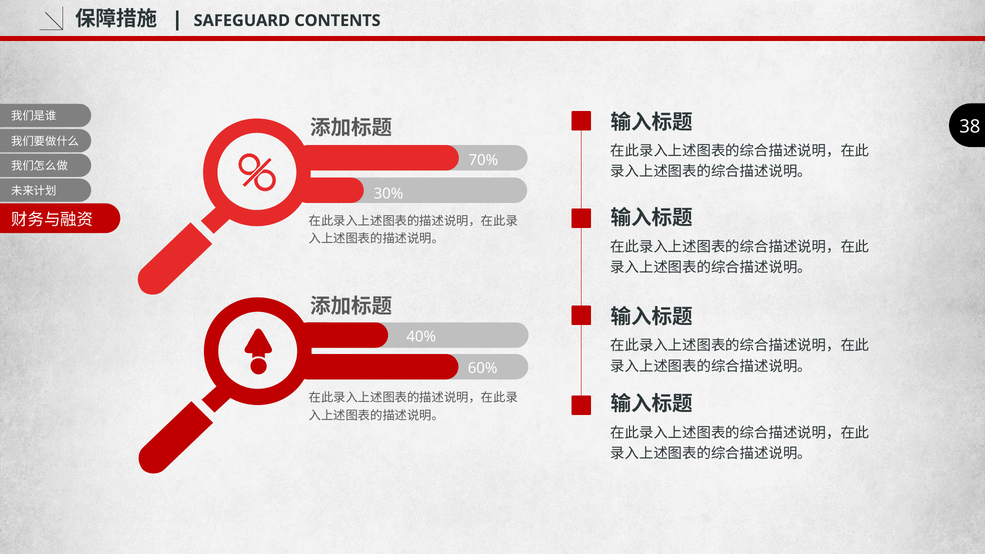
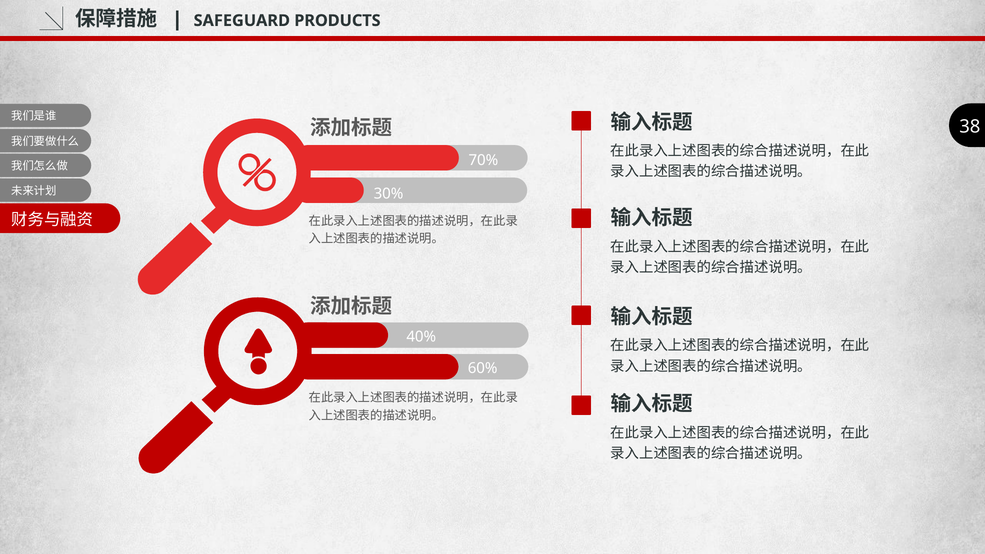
CONTENTS: CONTENTS -> PRODUCTS
